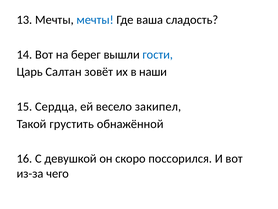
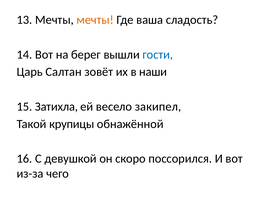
мечты at (95, 20) colour: blue -> orange
Сердца: Сердца -> Затихла
грустить: грустить -> крупицы
